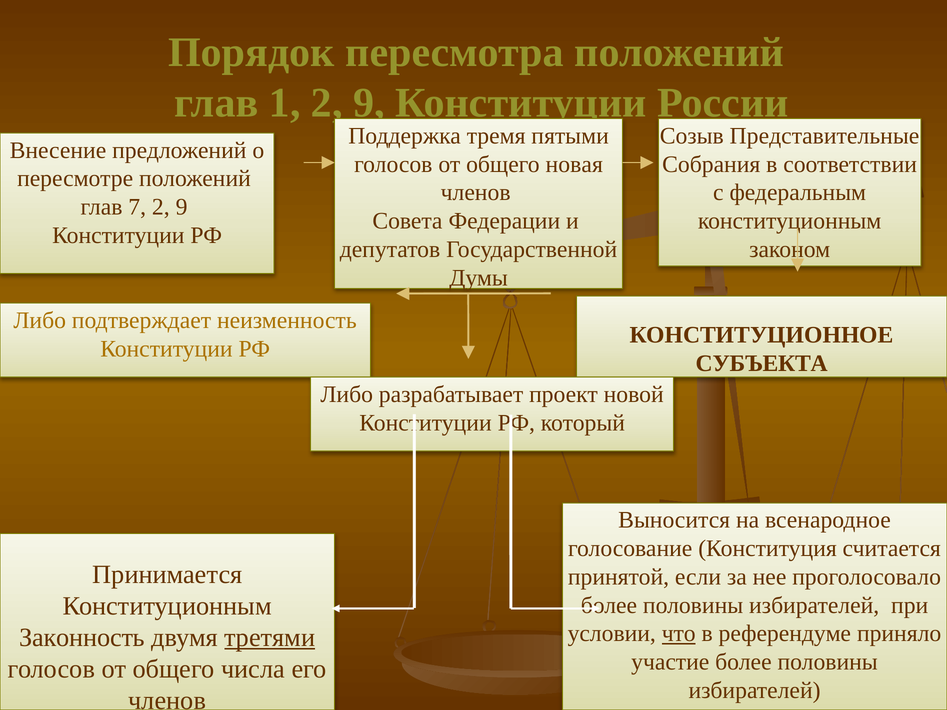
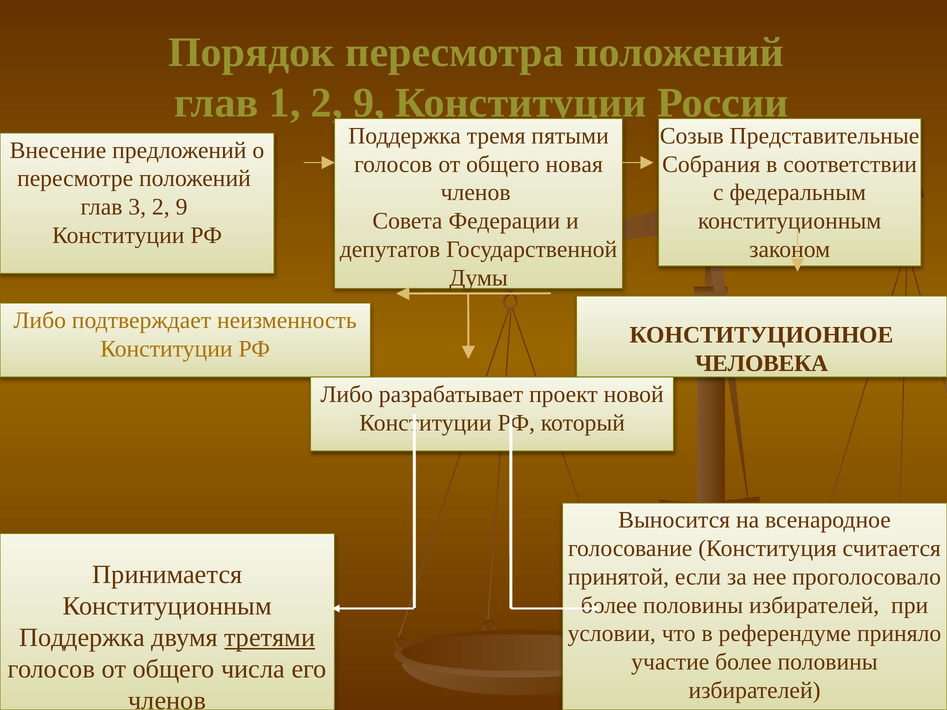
7: 7 -> 3
СУБЪЕКТА: СУБЪЕКТА -> ЧЕЛОВЕКА
что underline: present -> none
Законность at (82, 638): Законность -> Поддержка
